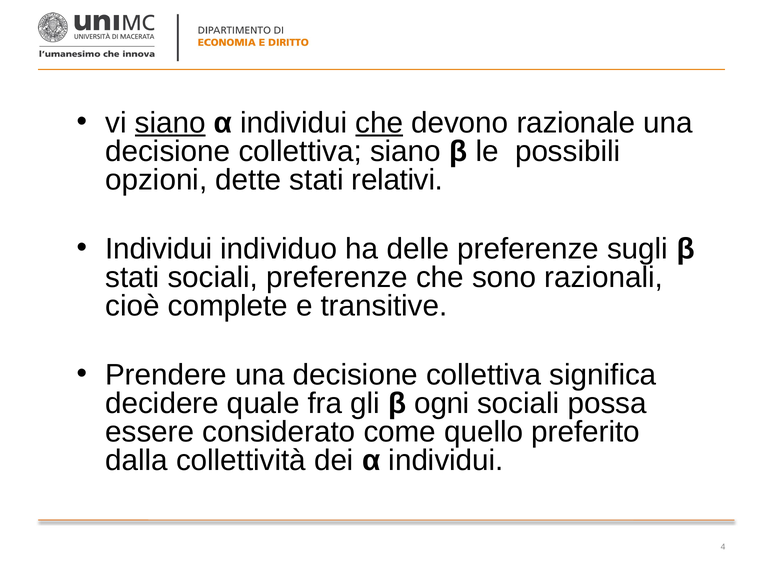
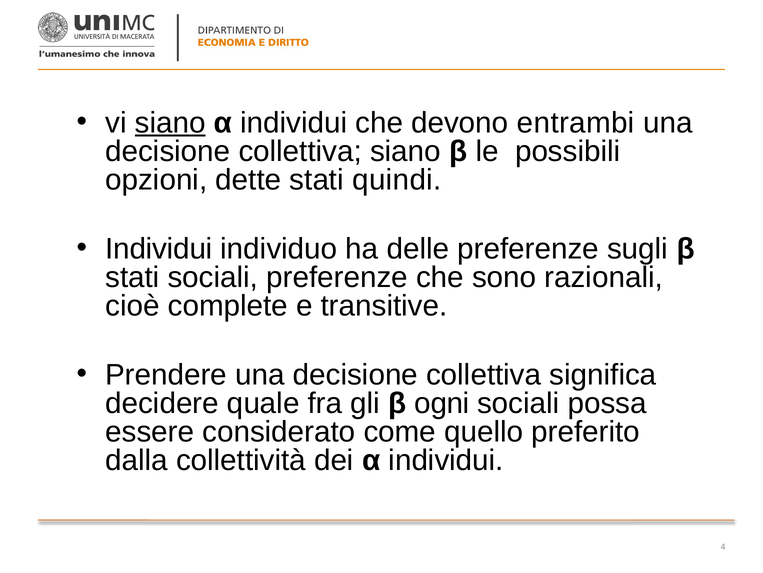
che at (379, 123) underline: present -> none
razionale: razionale -> entrambi
relativi: relativi -> quindi
